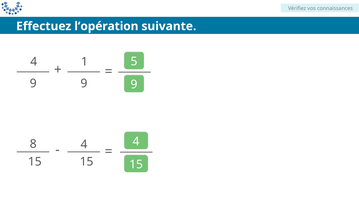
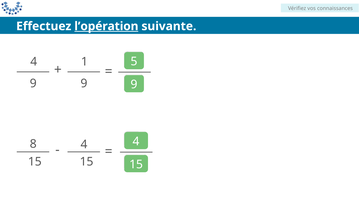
l’opération underline: none -> present
